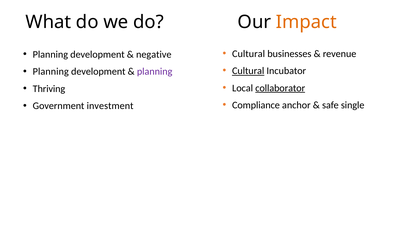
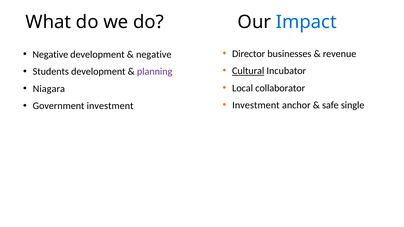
Impact colour: orange -> blue
Cultural at (249, 54): Cultural -> Director
Planning at (50, 55): Planning -> Negative
Planning at (51, 72): Planning -> Students
collaborator underline: present -> none
Thriving: Thriving -> Niagara
Compliance at (256, 105): Compliance -> Investment
